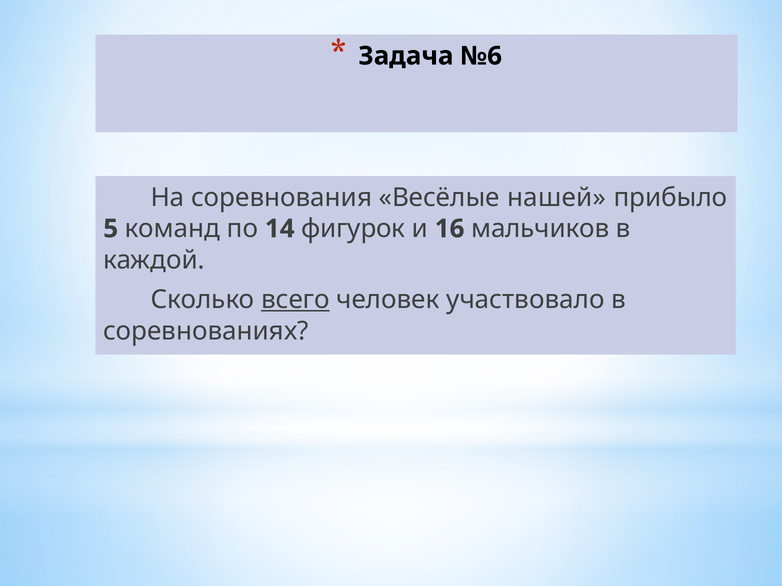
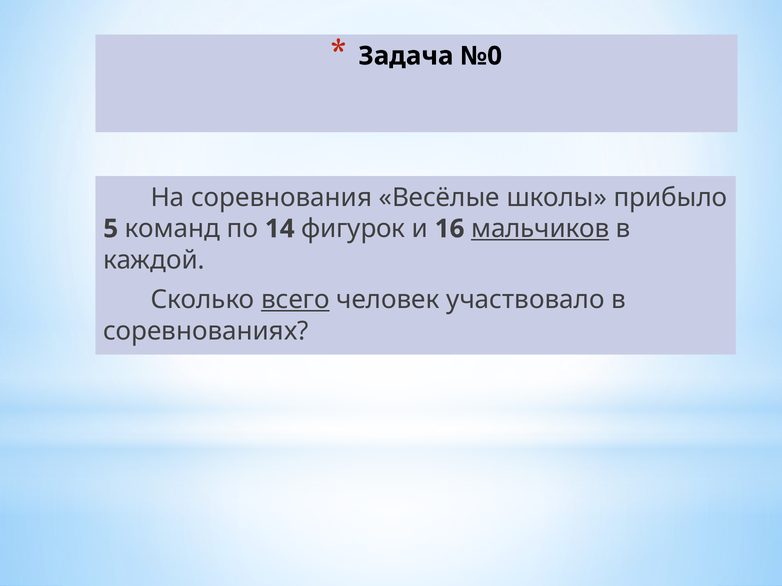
№6: №6 -> №0
нашей: нашей -> школы
мальчиков underline: none -> present
